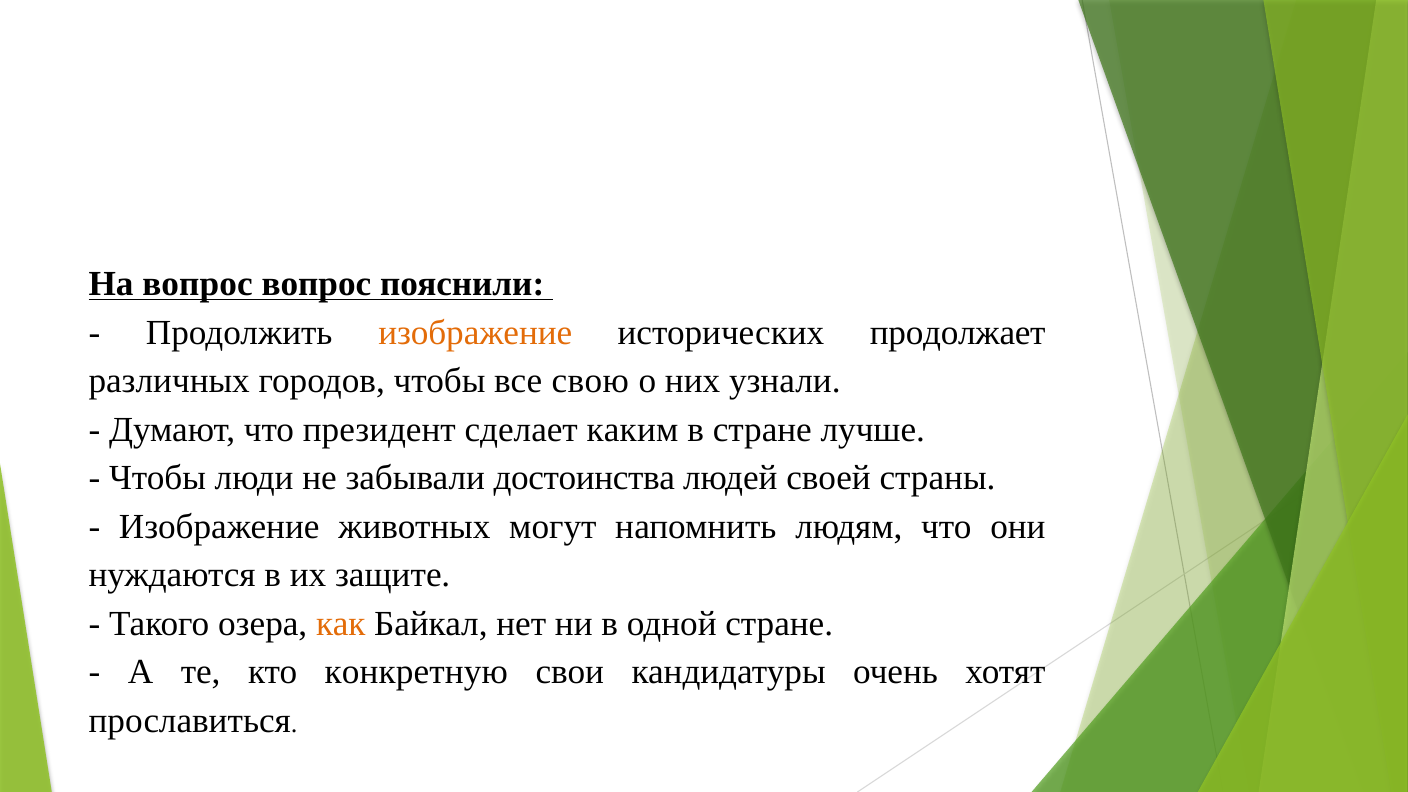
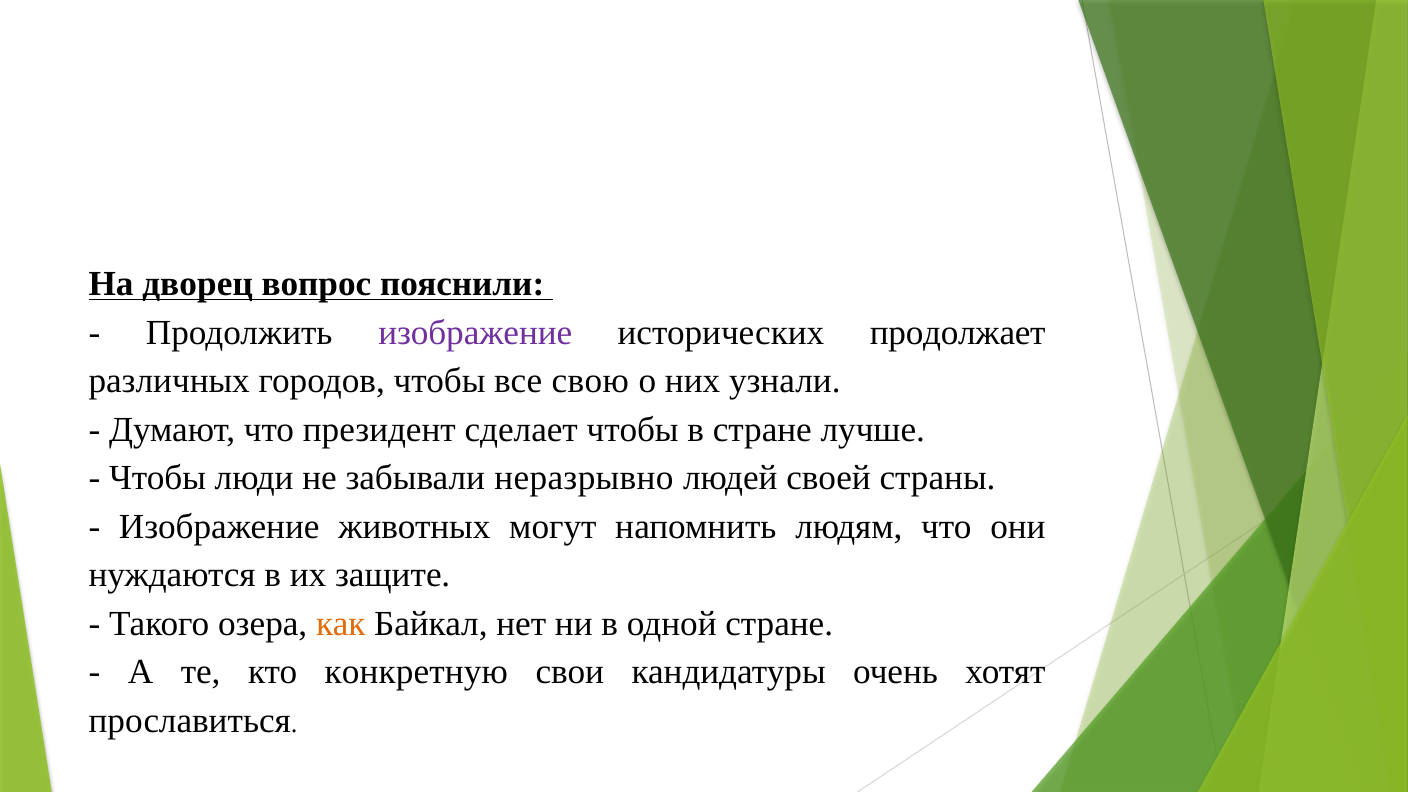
На вопрос: вопрос -> дворец
изображение at (475, 332) colour: orange -> purple
сделает каким: каким -> чтобы
достоинства: достоинства -> неразрывно
